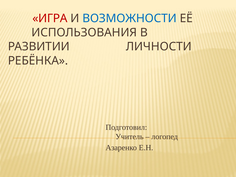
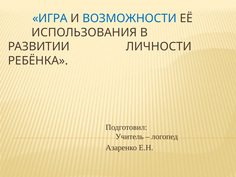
ИГРА colour: red -> blue
